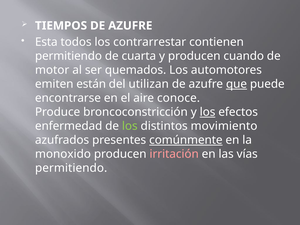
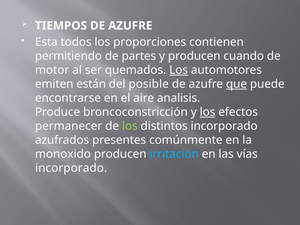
contrarrestar: contrarrestar -> proporciones
cuarta: cuarta -> partes
Los at (179, 70) underline: none -> present
utilizan: utilizan -> posible
conoce: conoce -> analisis
enfermedad: enfermedad -> permanecer
distintos movimiento: movimiento -> incorporado
comúnmente underline: present -> none
irritación colour: pink -> light blue
permitiendo at (71, 168): permitiendo -> incorporado
